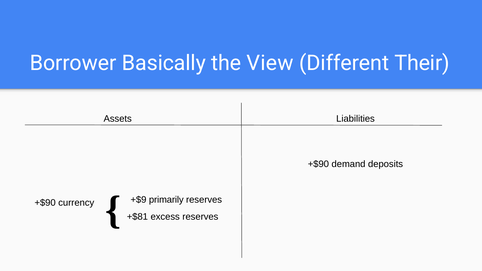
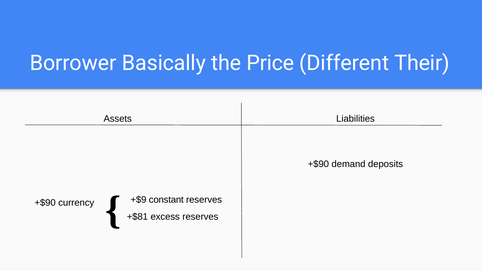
View: View -> Price
primarily: primarily -> constant
